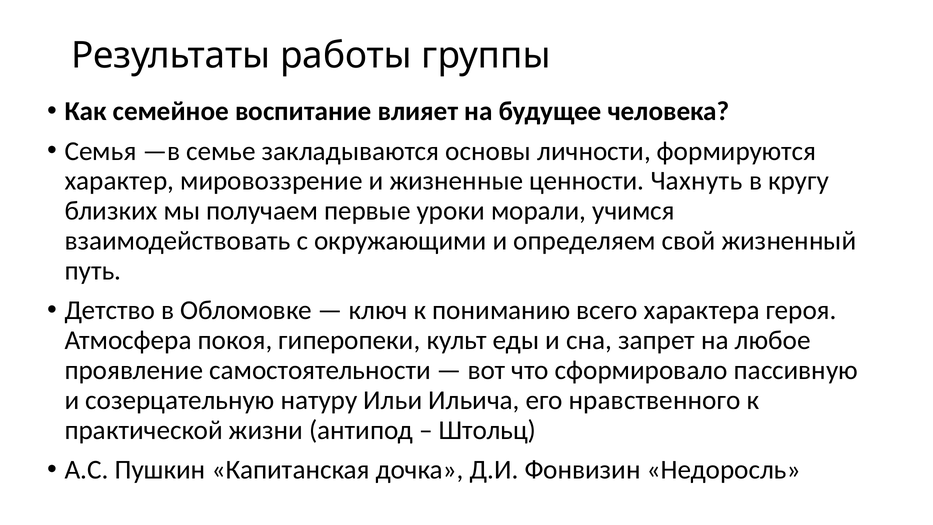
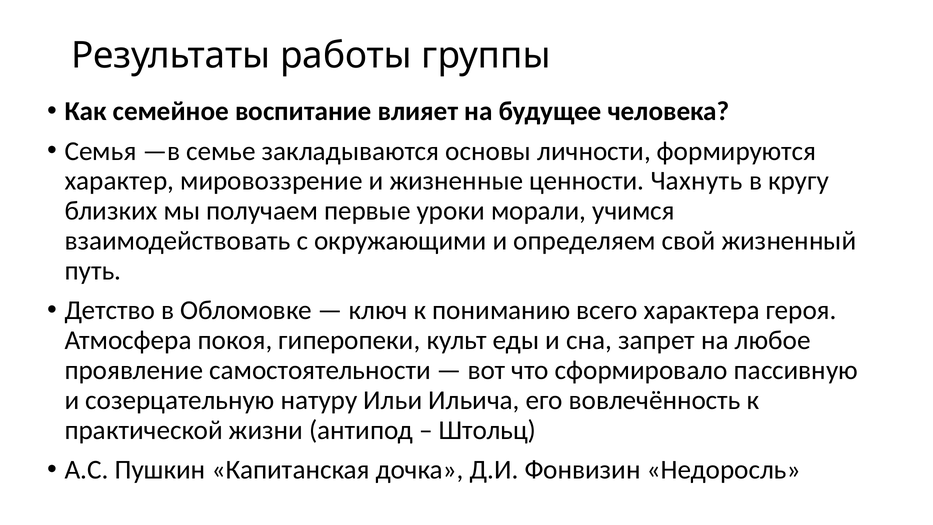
нравственного: нравственного -> вовлечённость
